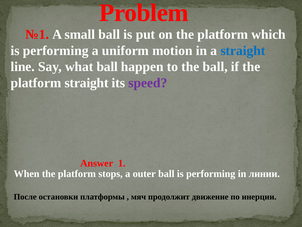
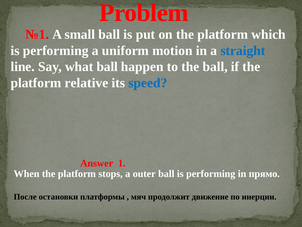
platform straight: straight -> relative
speed colour: purple -> blue
линии: линии -> прямо
